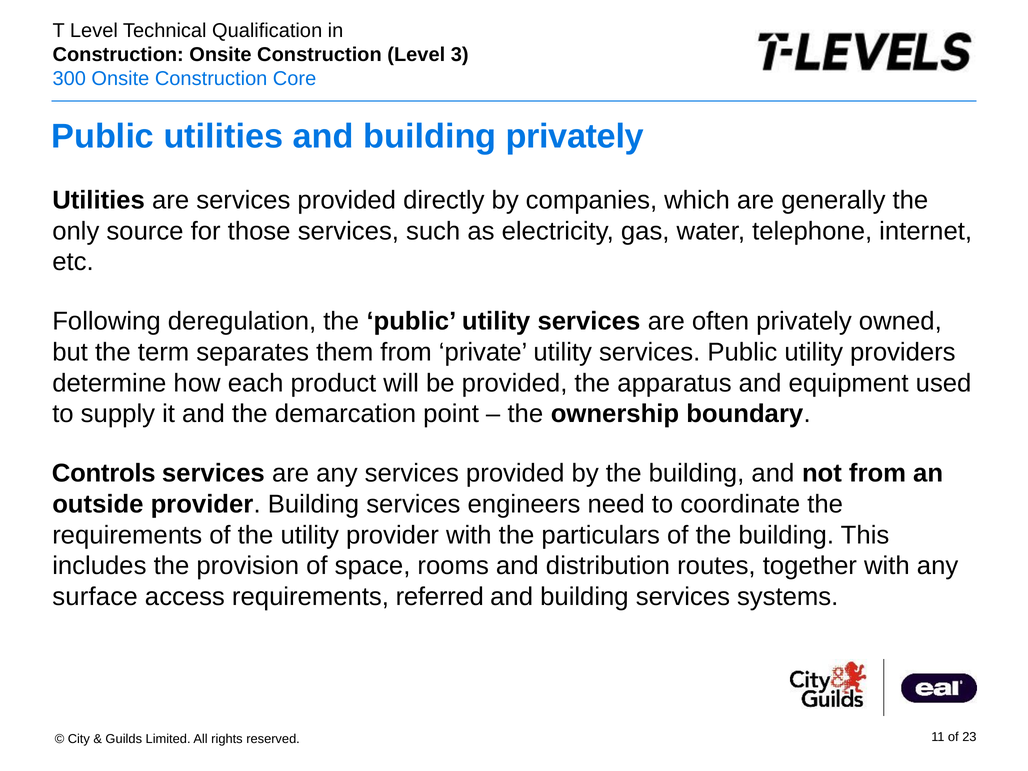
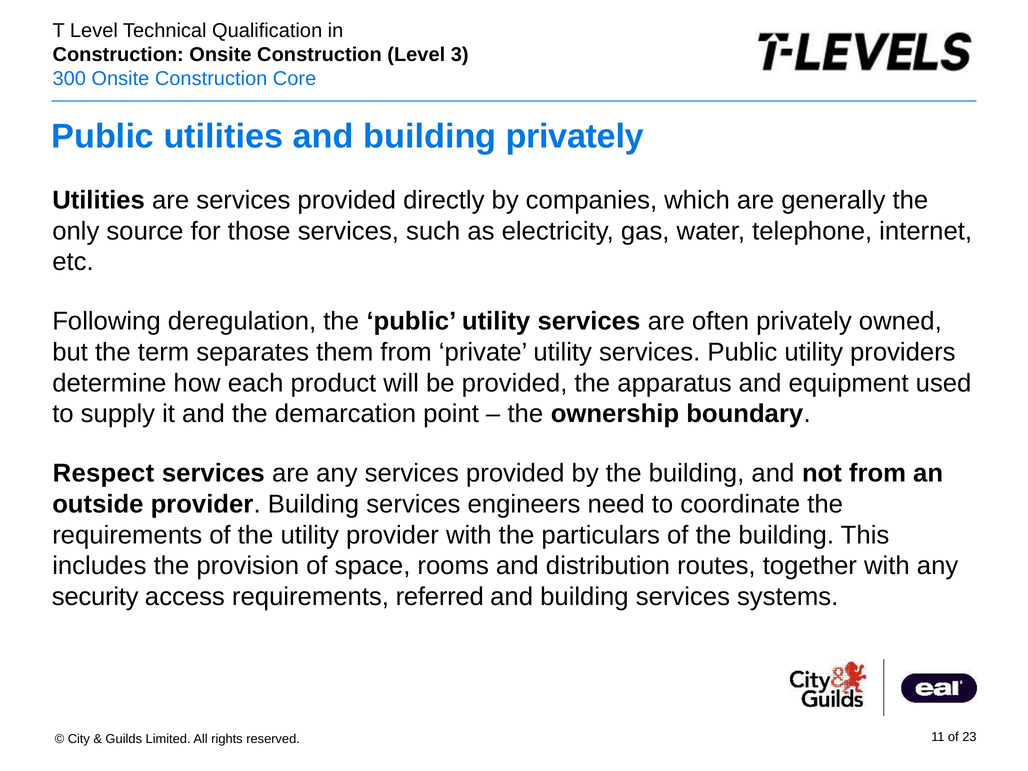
Controls: Controls -> Respect
surface: surface -> security
